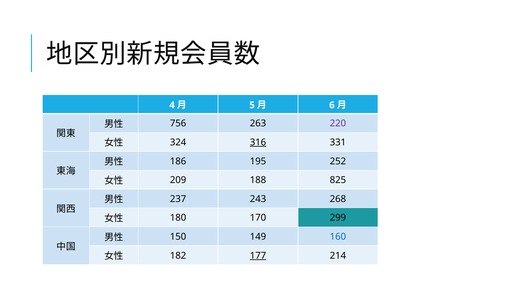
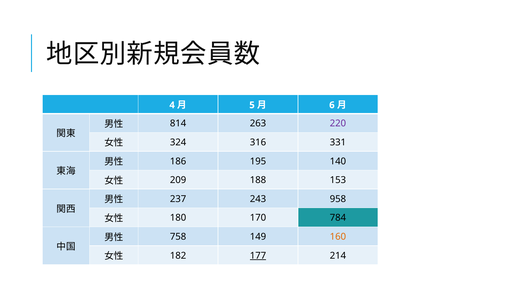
756: 756 -> 814
316 underline: present -> none
252: 252 -> 140
825: 825 -> 153
268: 268 -> 958
299: 299 -> 784
150: 150 -> 758
160 colour: blue -> orange
